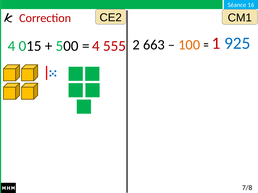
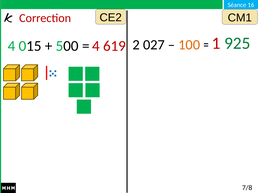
925 colour: blue -> green
663: 663 -> 027
555: 555 -> 619
